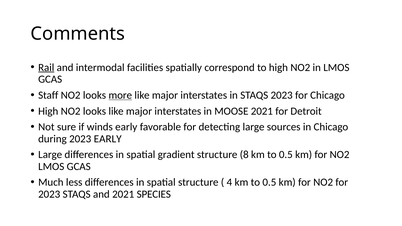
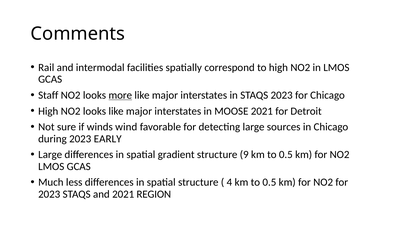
Rail underline: present -> none
winds early: early -> wind
8: 8 -> 9
SPECIES: SPECIES -> REGION
